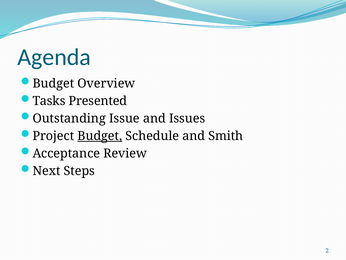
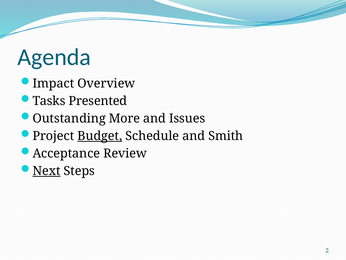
Budget at (53, 83): Budget -> Impact
Issue: Issue -> More
Next underline: none -> present
